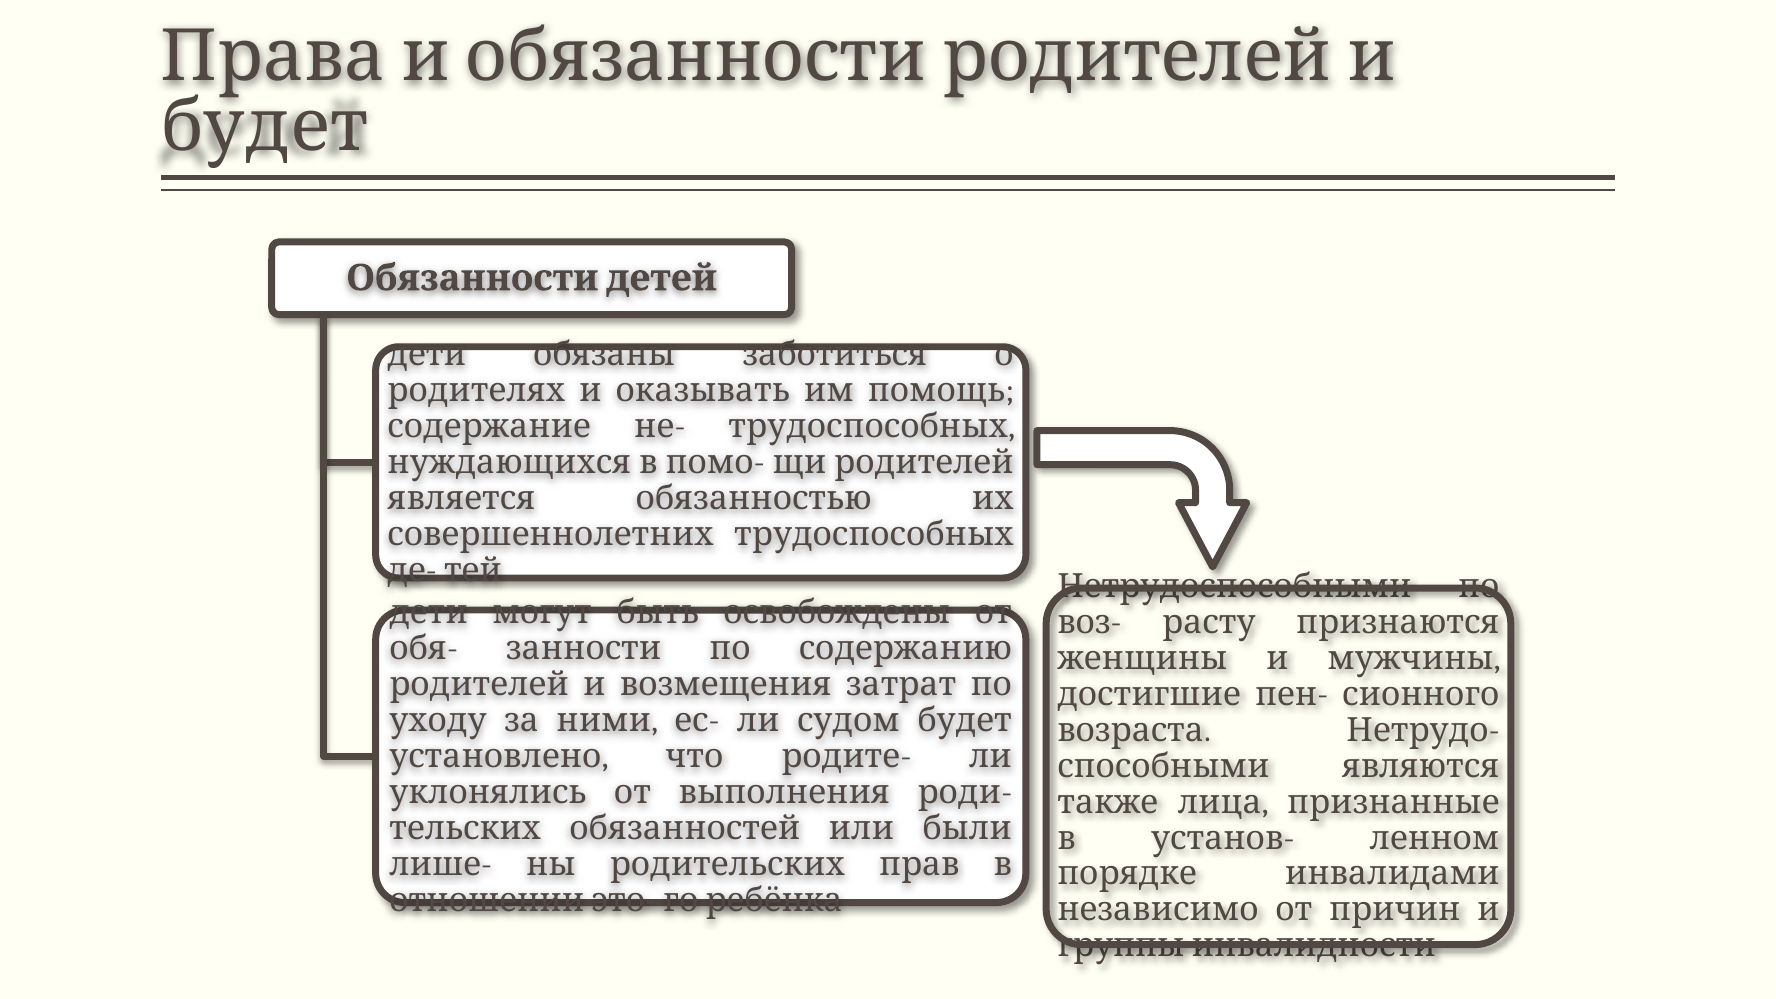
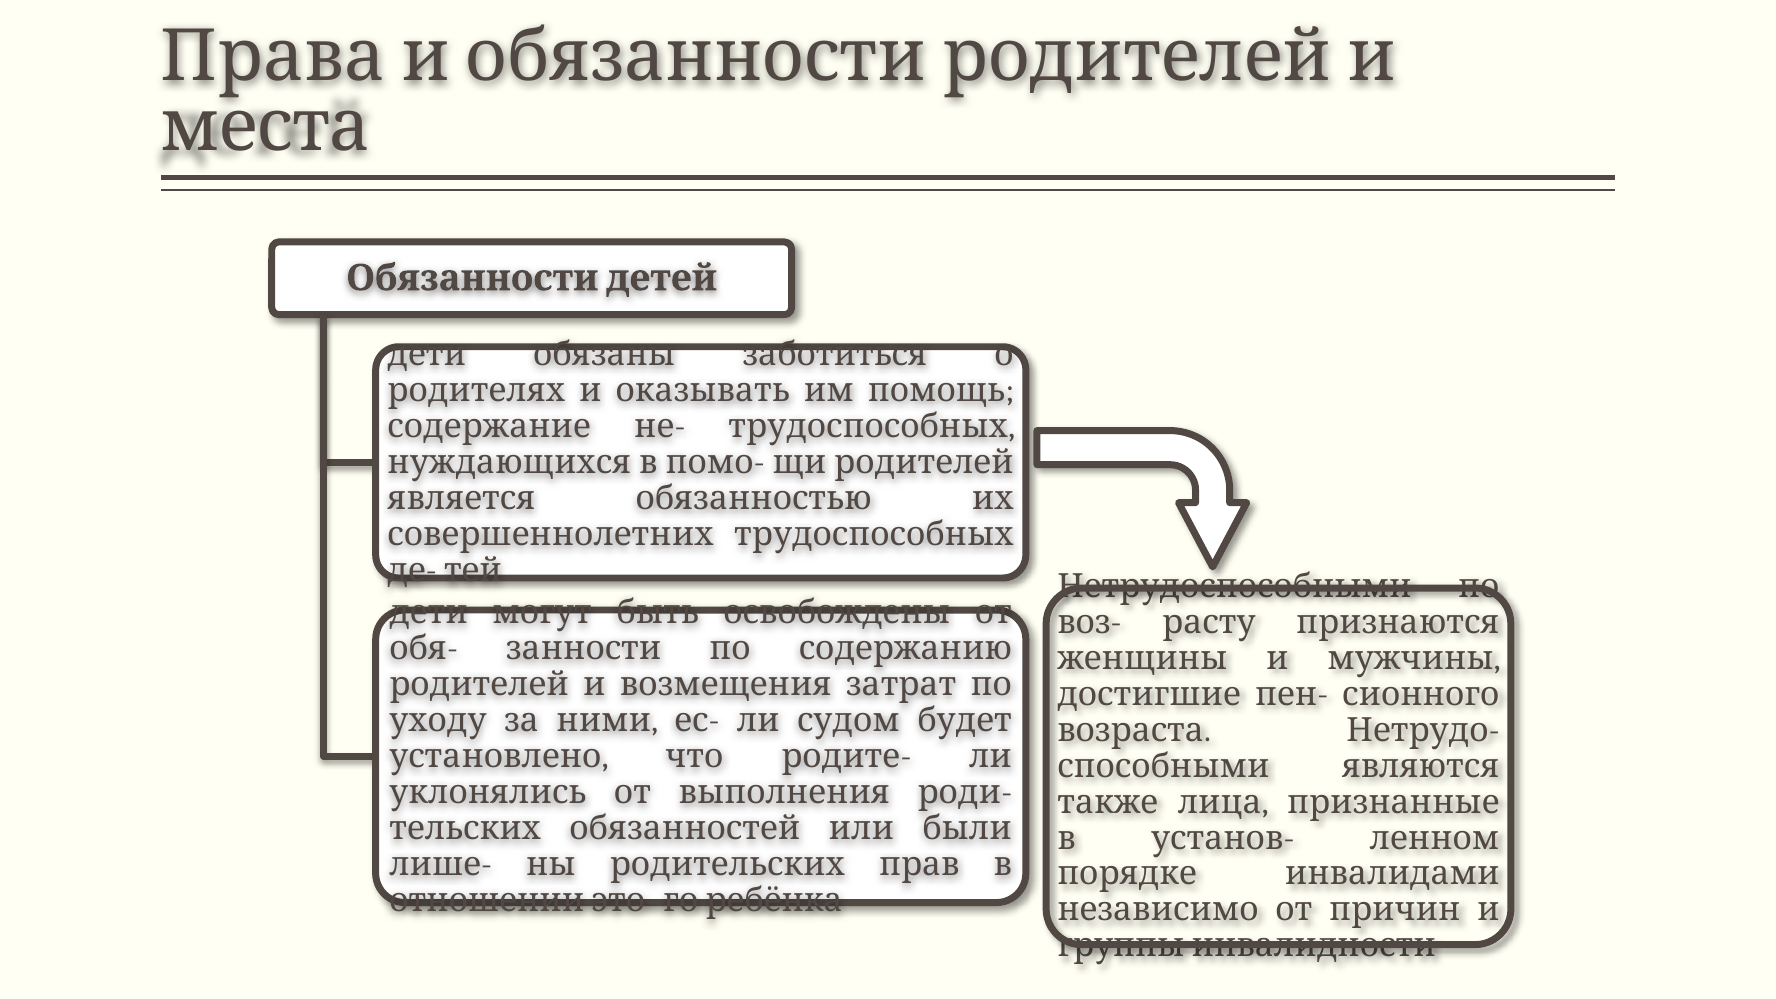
будет at (265, 126): будет -> места
